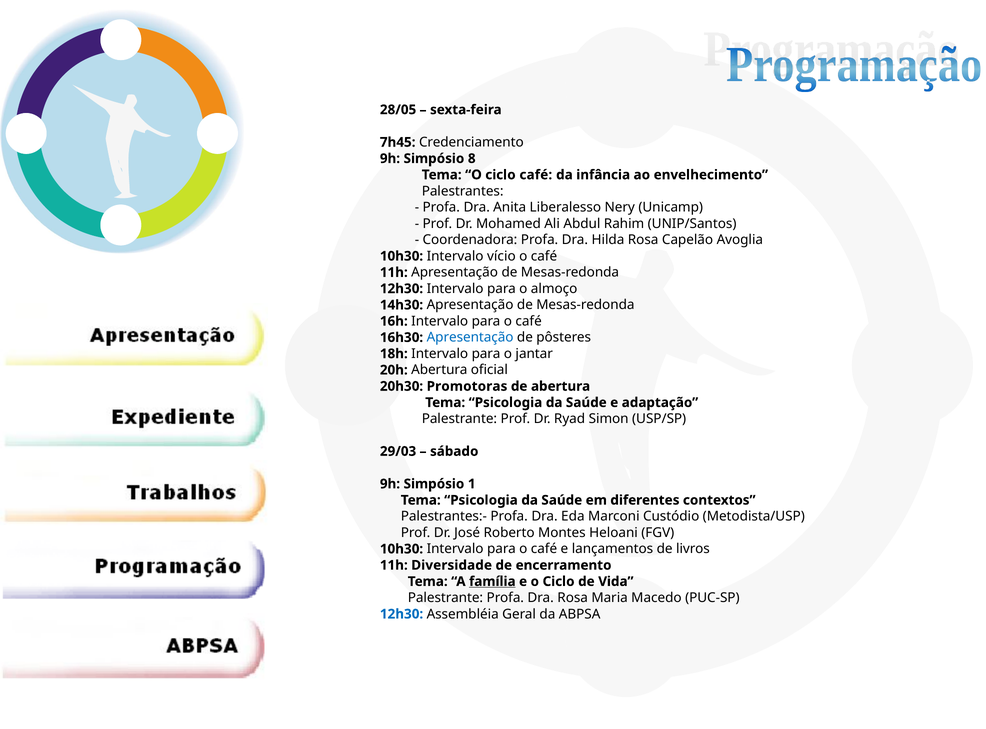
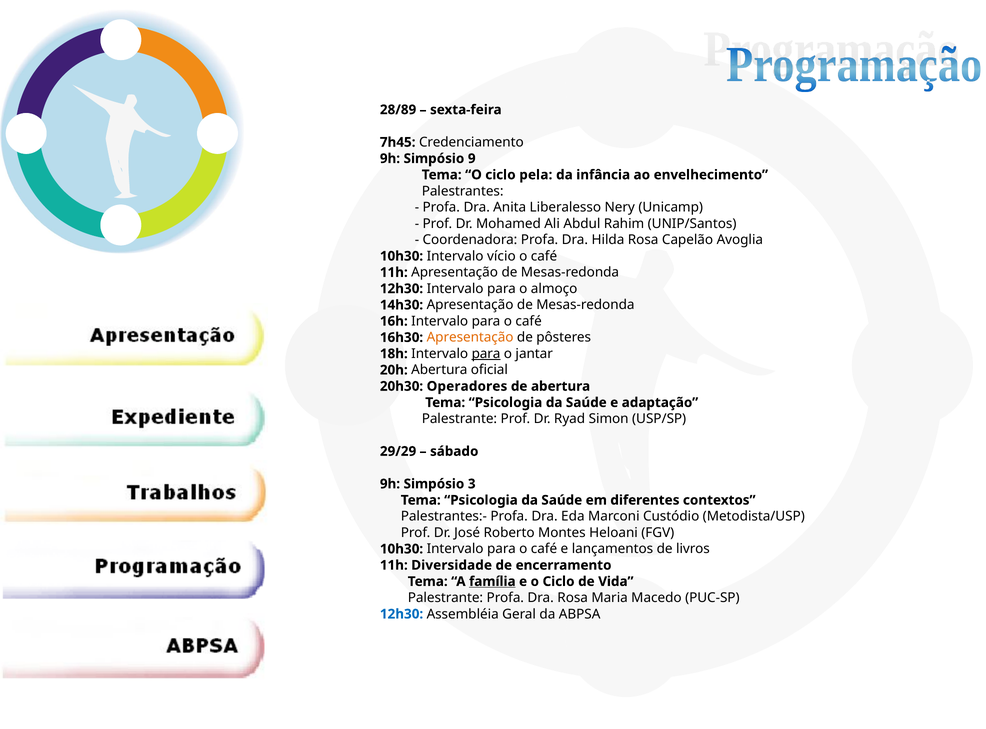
28/05: 28/05 -> 28/89
8: 8 -> 9
ciclo café: café -> pela
Apresentação at (470, 337) colour: blue -> orange
para at (486, 354) underline: none -> present
Promotoras: Promotoras -> Operadores
29/03: 29/03 -> 29/29
1: 1 -> 3
